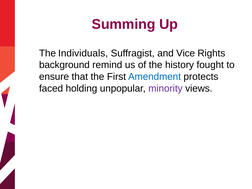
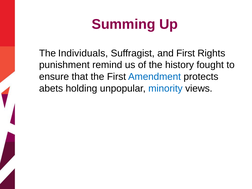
and Vice: Vice -> First
background: background -> punishment
faced: faced -> abets
minority colour: purple -> blue
